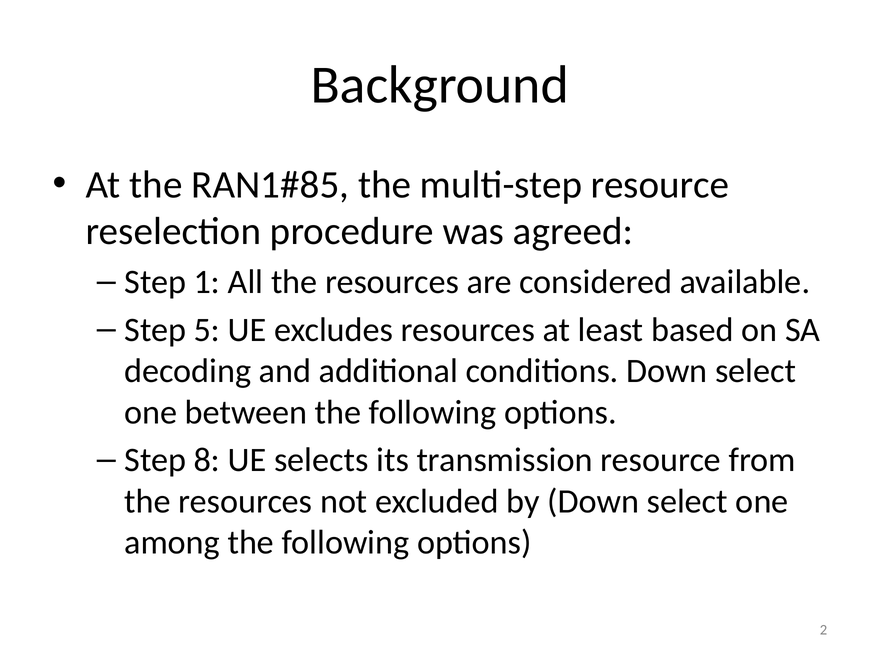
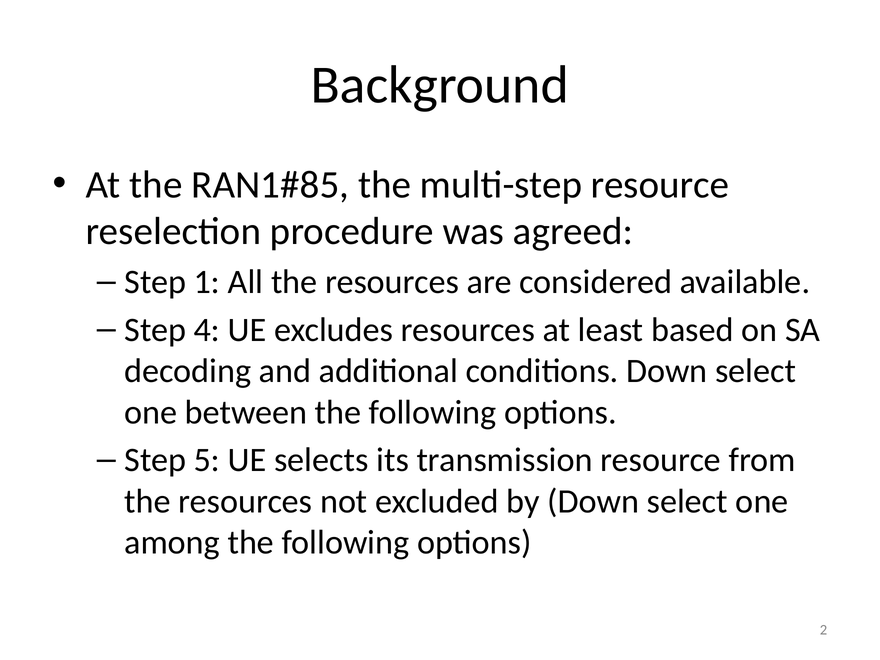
5: 5 -> 4
8: 8 -> 5
